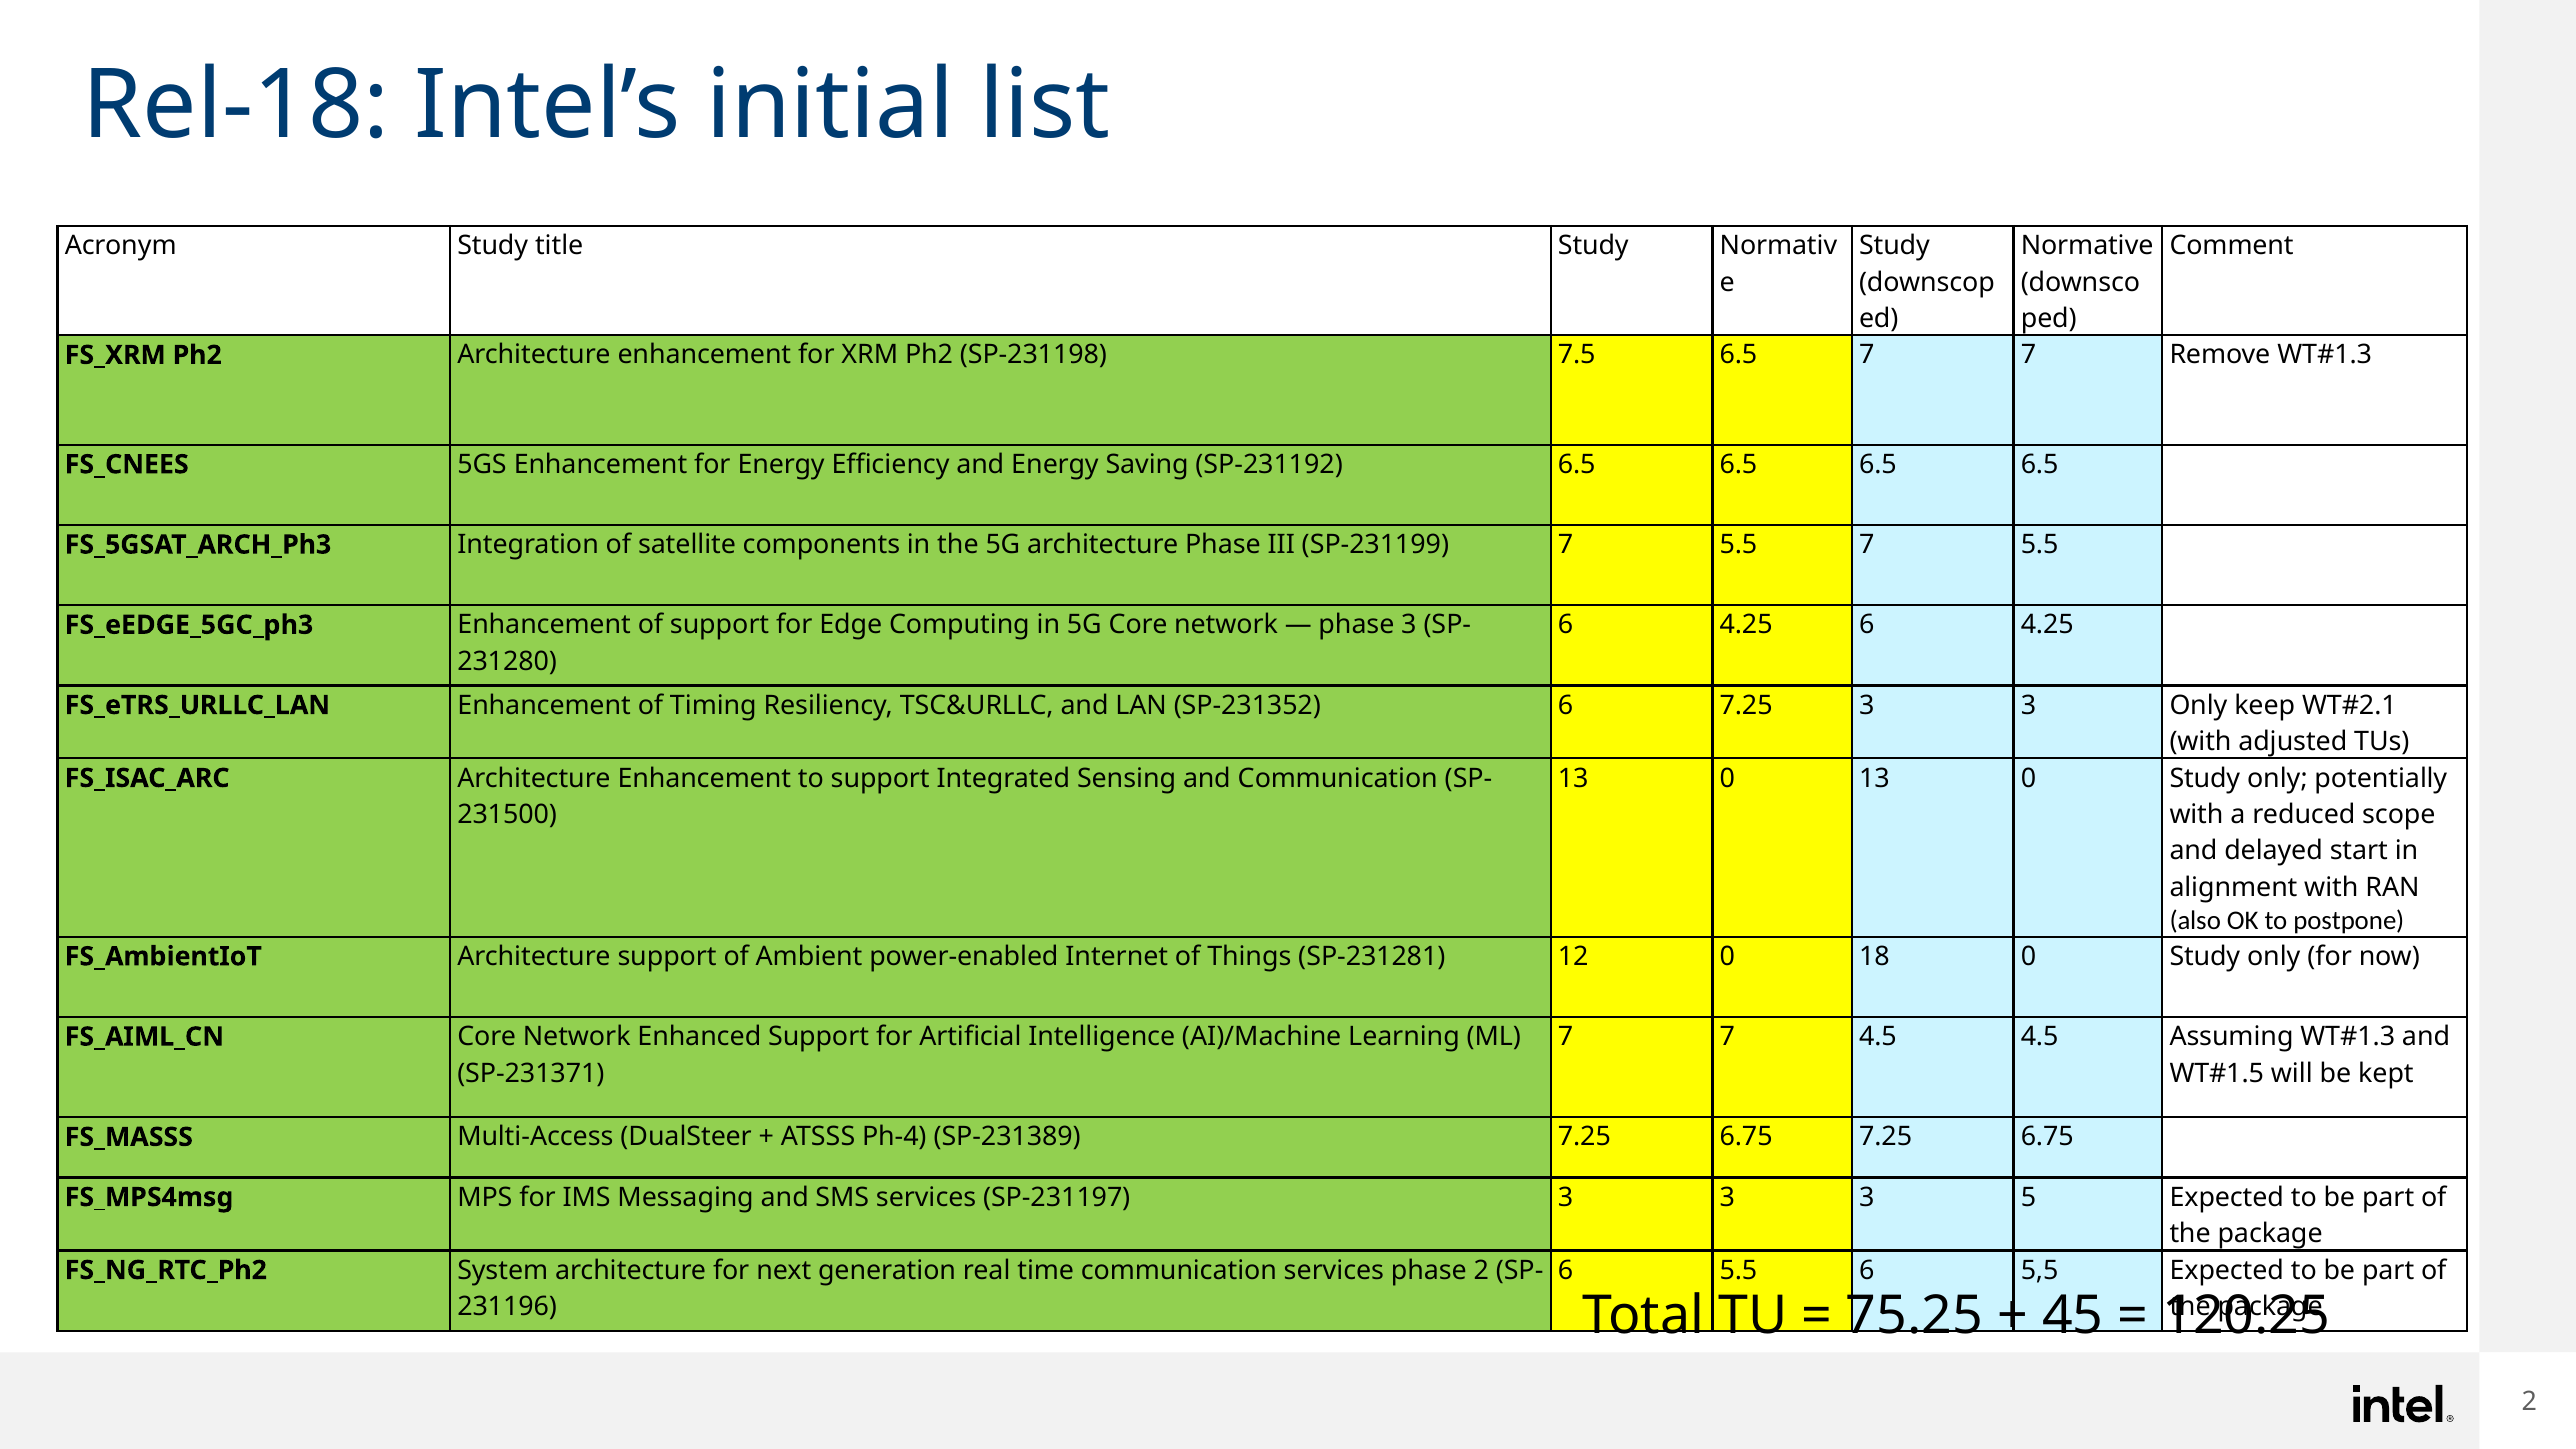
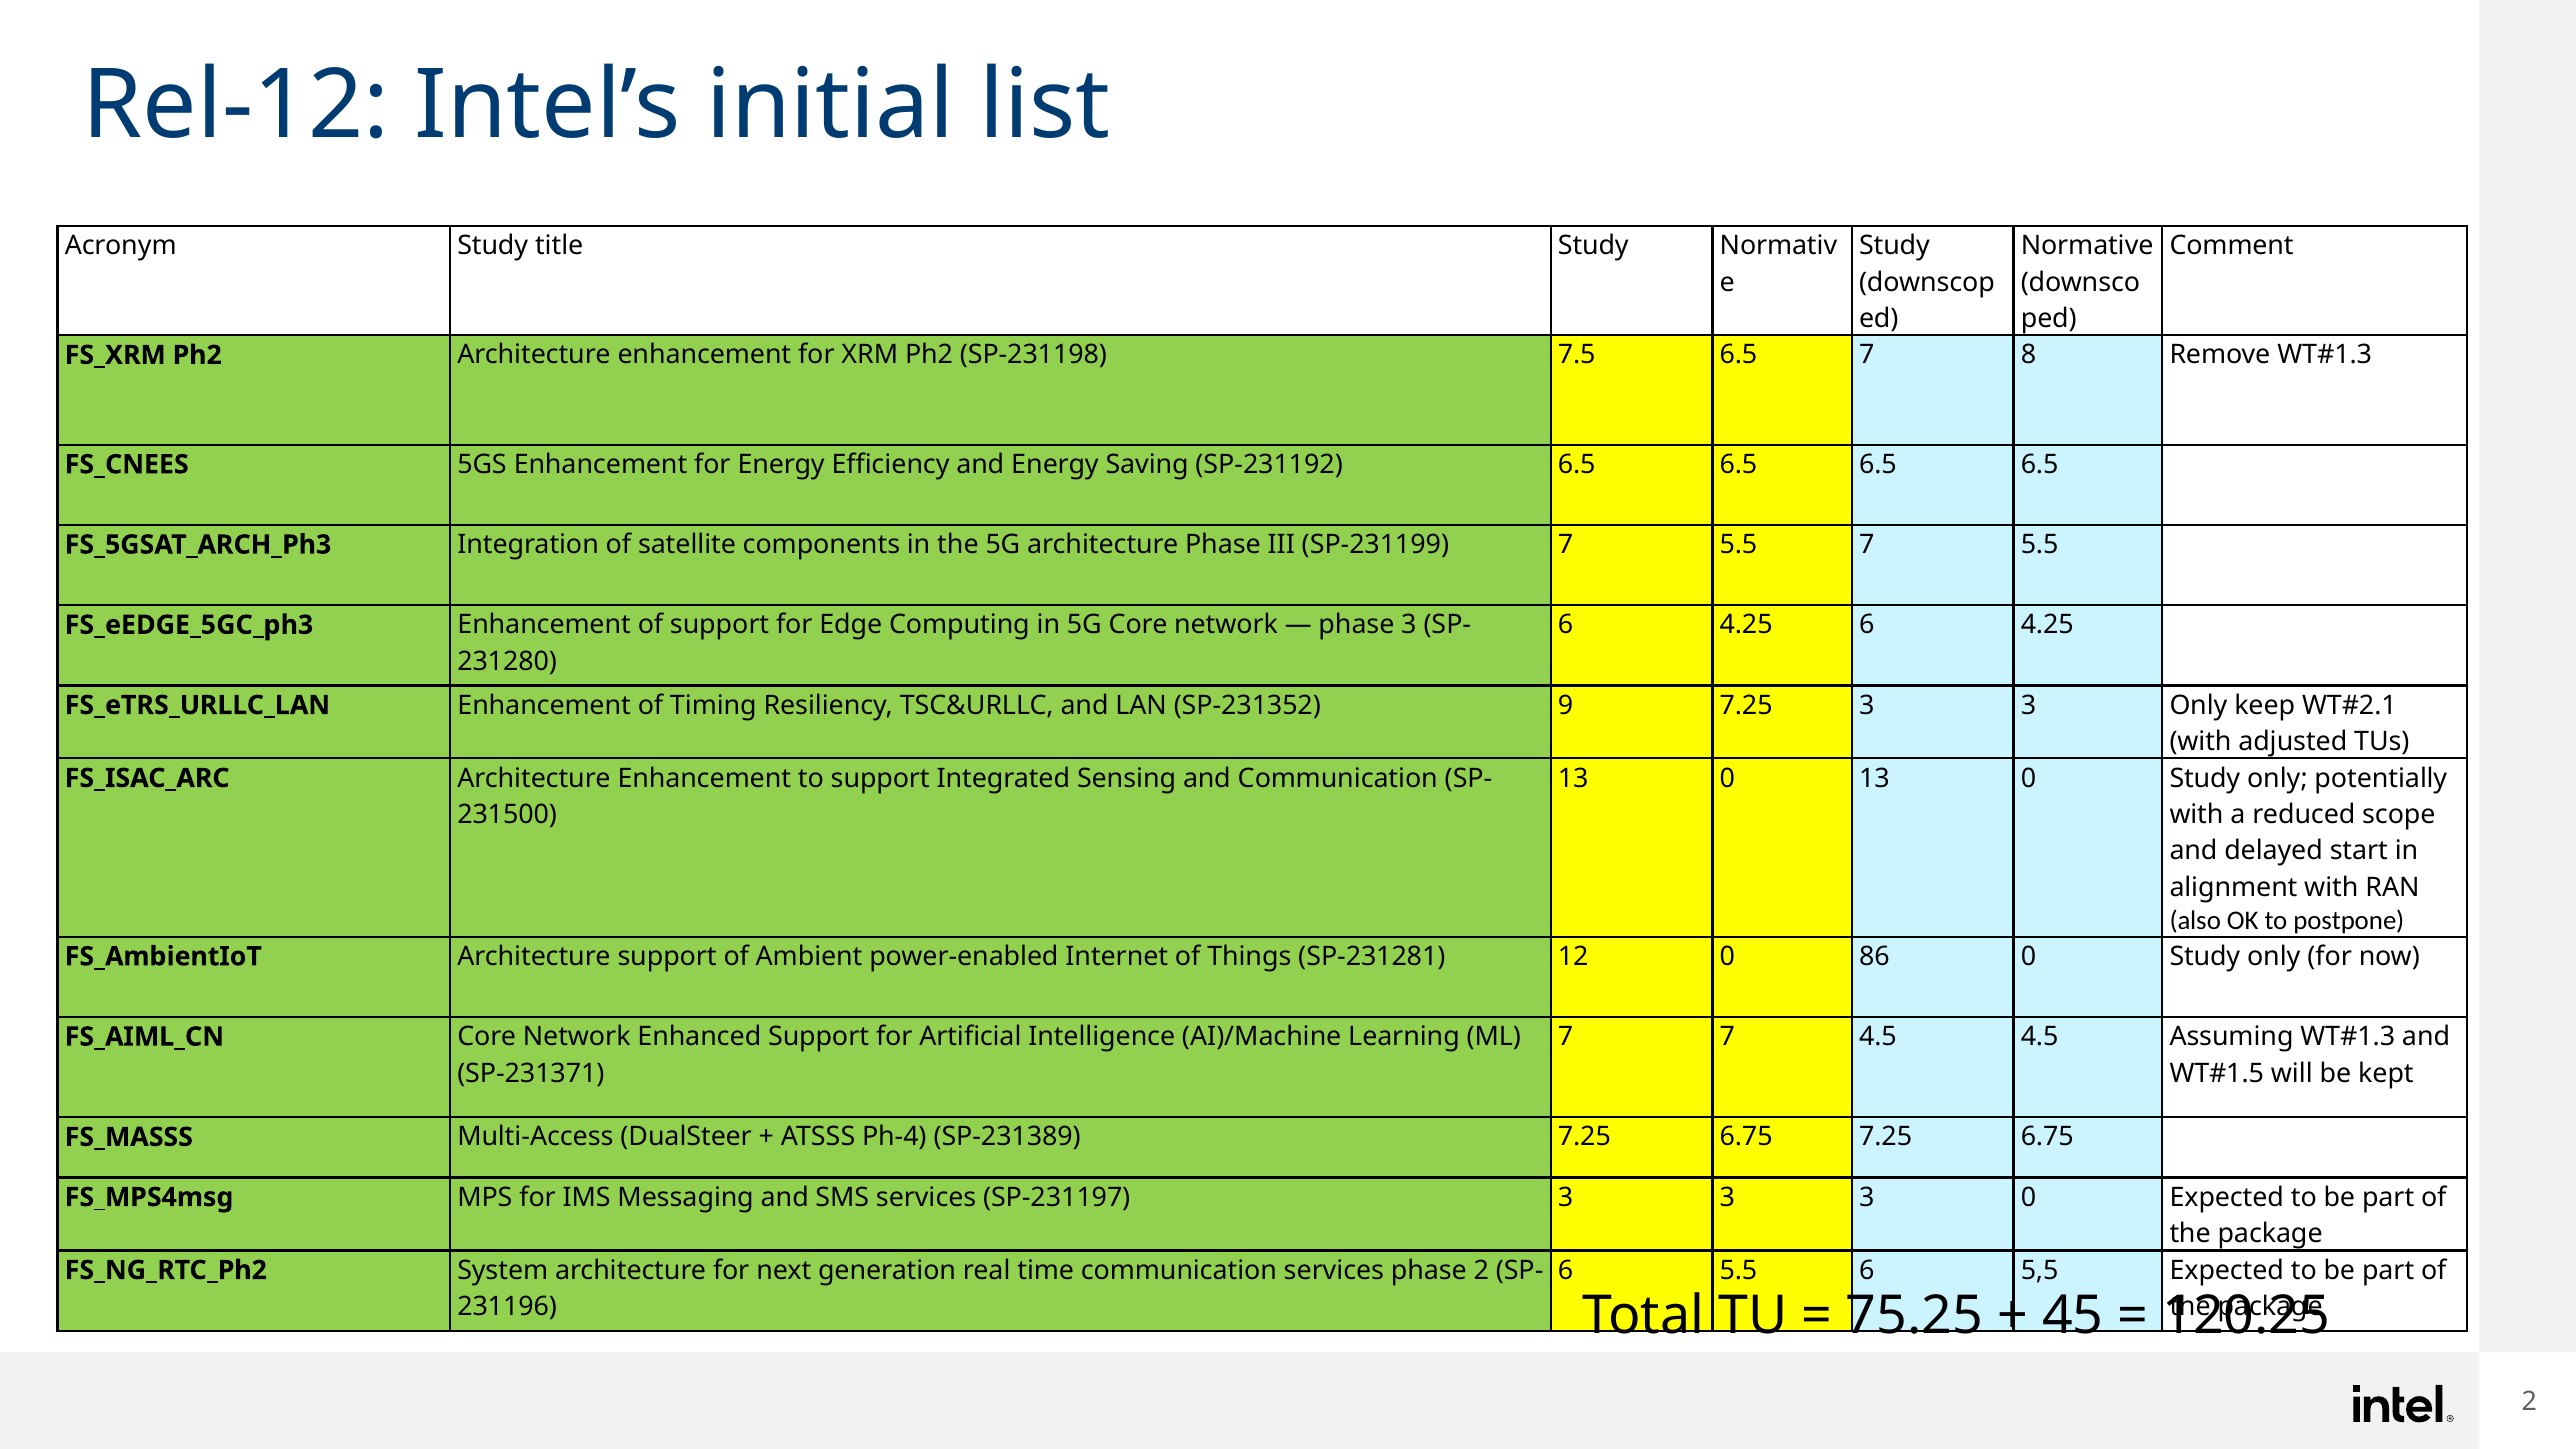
Rel-18: Rel-18 -> Rel-12
6.5 7 7: 7 -> 8
SP-231352 6: 6 -> 9
18: 18 -> 86
3 5: 5 -> 0
